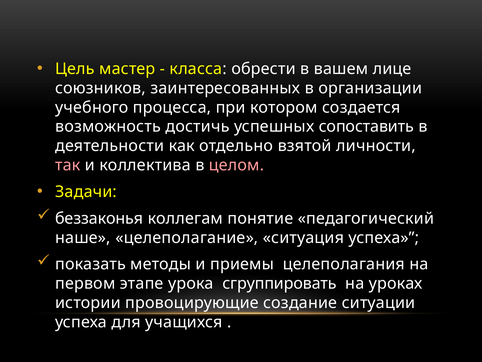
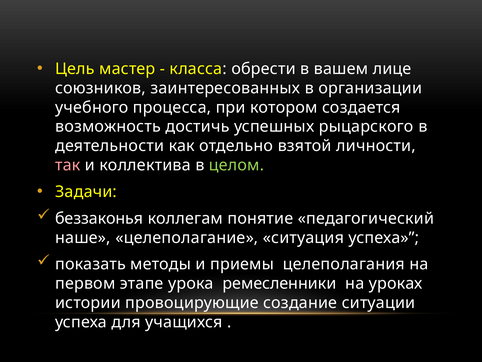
сопоставить: сопоставить -> рыцарского
целом colour: pink -> light green
сгруппировать: сгруппировать -> ремесленники
